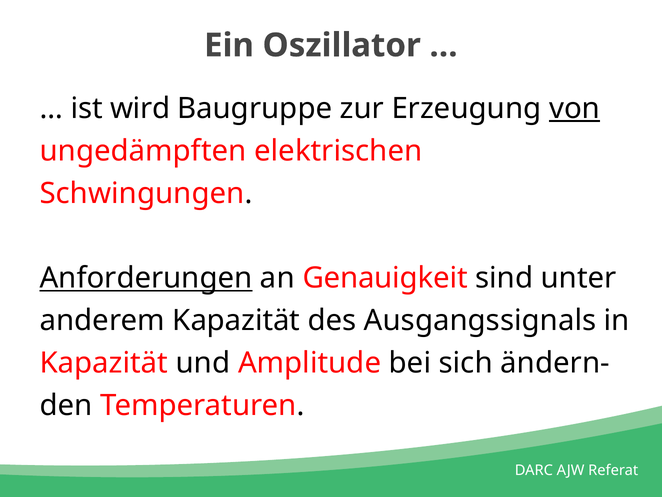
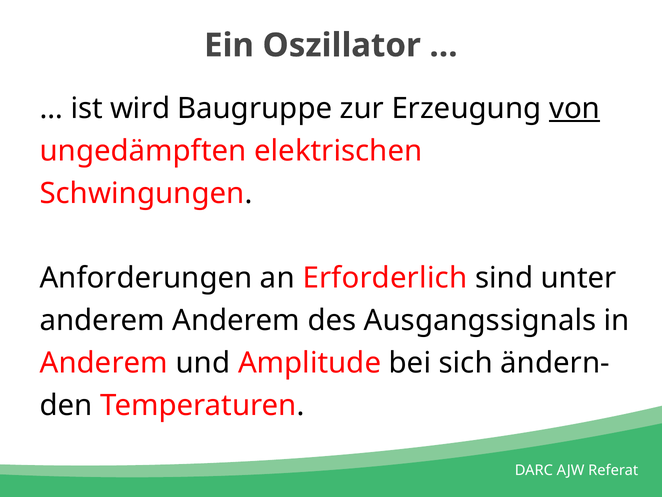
Anforderungen underline: present -> none
Genauigkeit: Genauigkeit -> Erforderlich
anderem Kapazität: Kapazität -> Anderem
Kapazität at (104, 363): Kapazität -> Anderem
